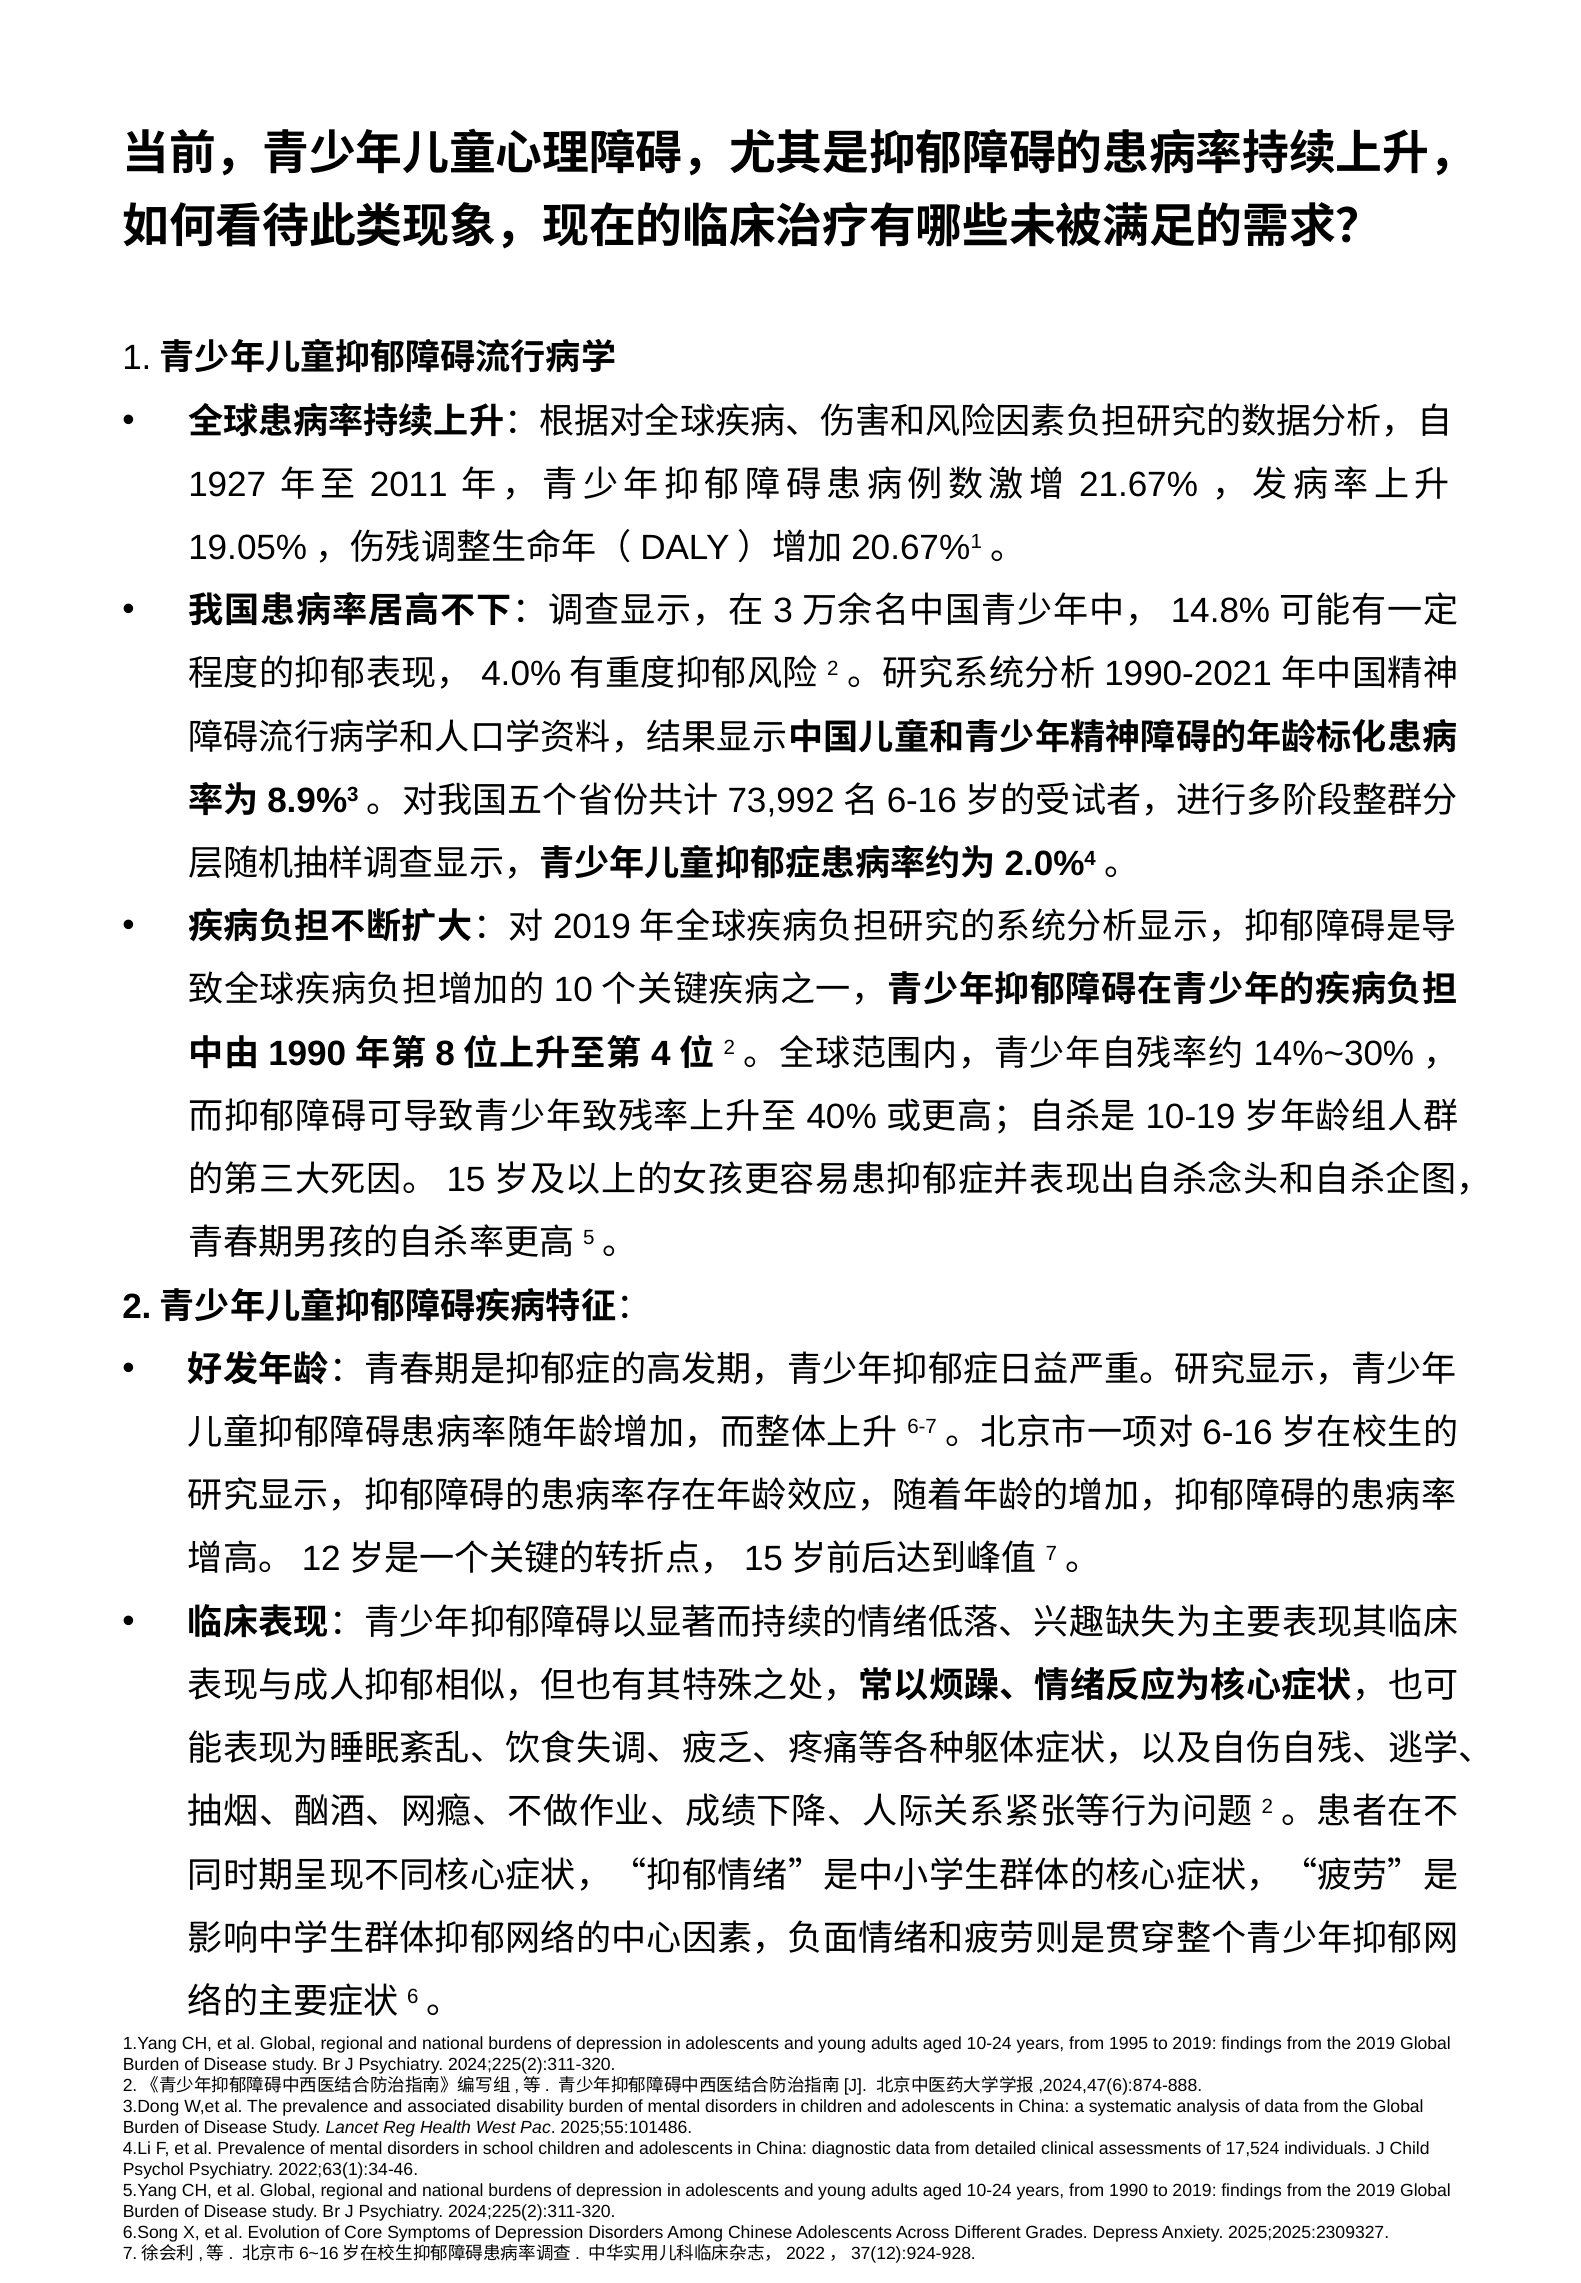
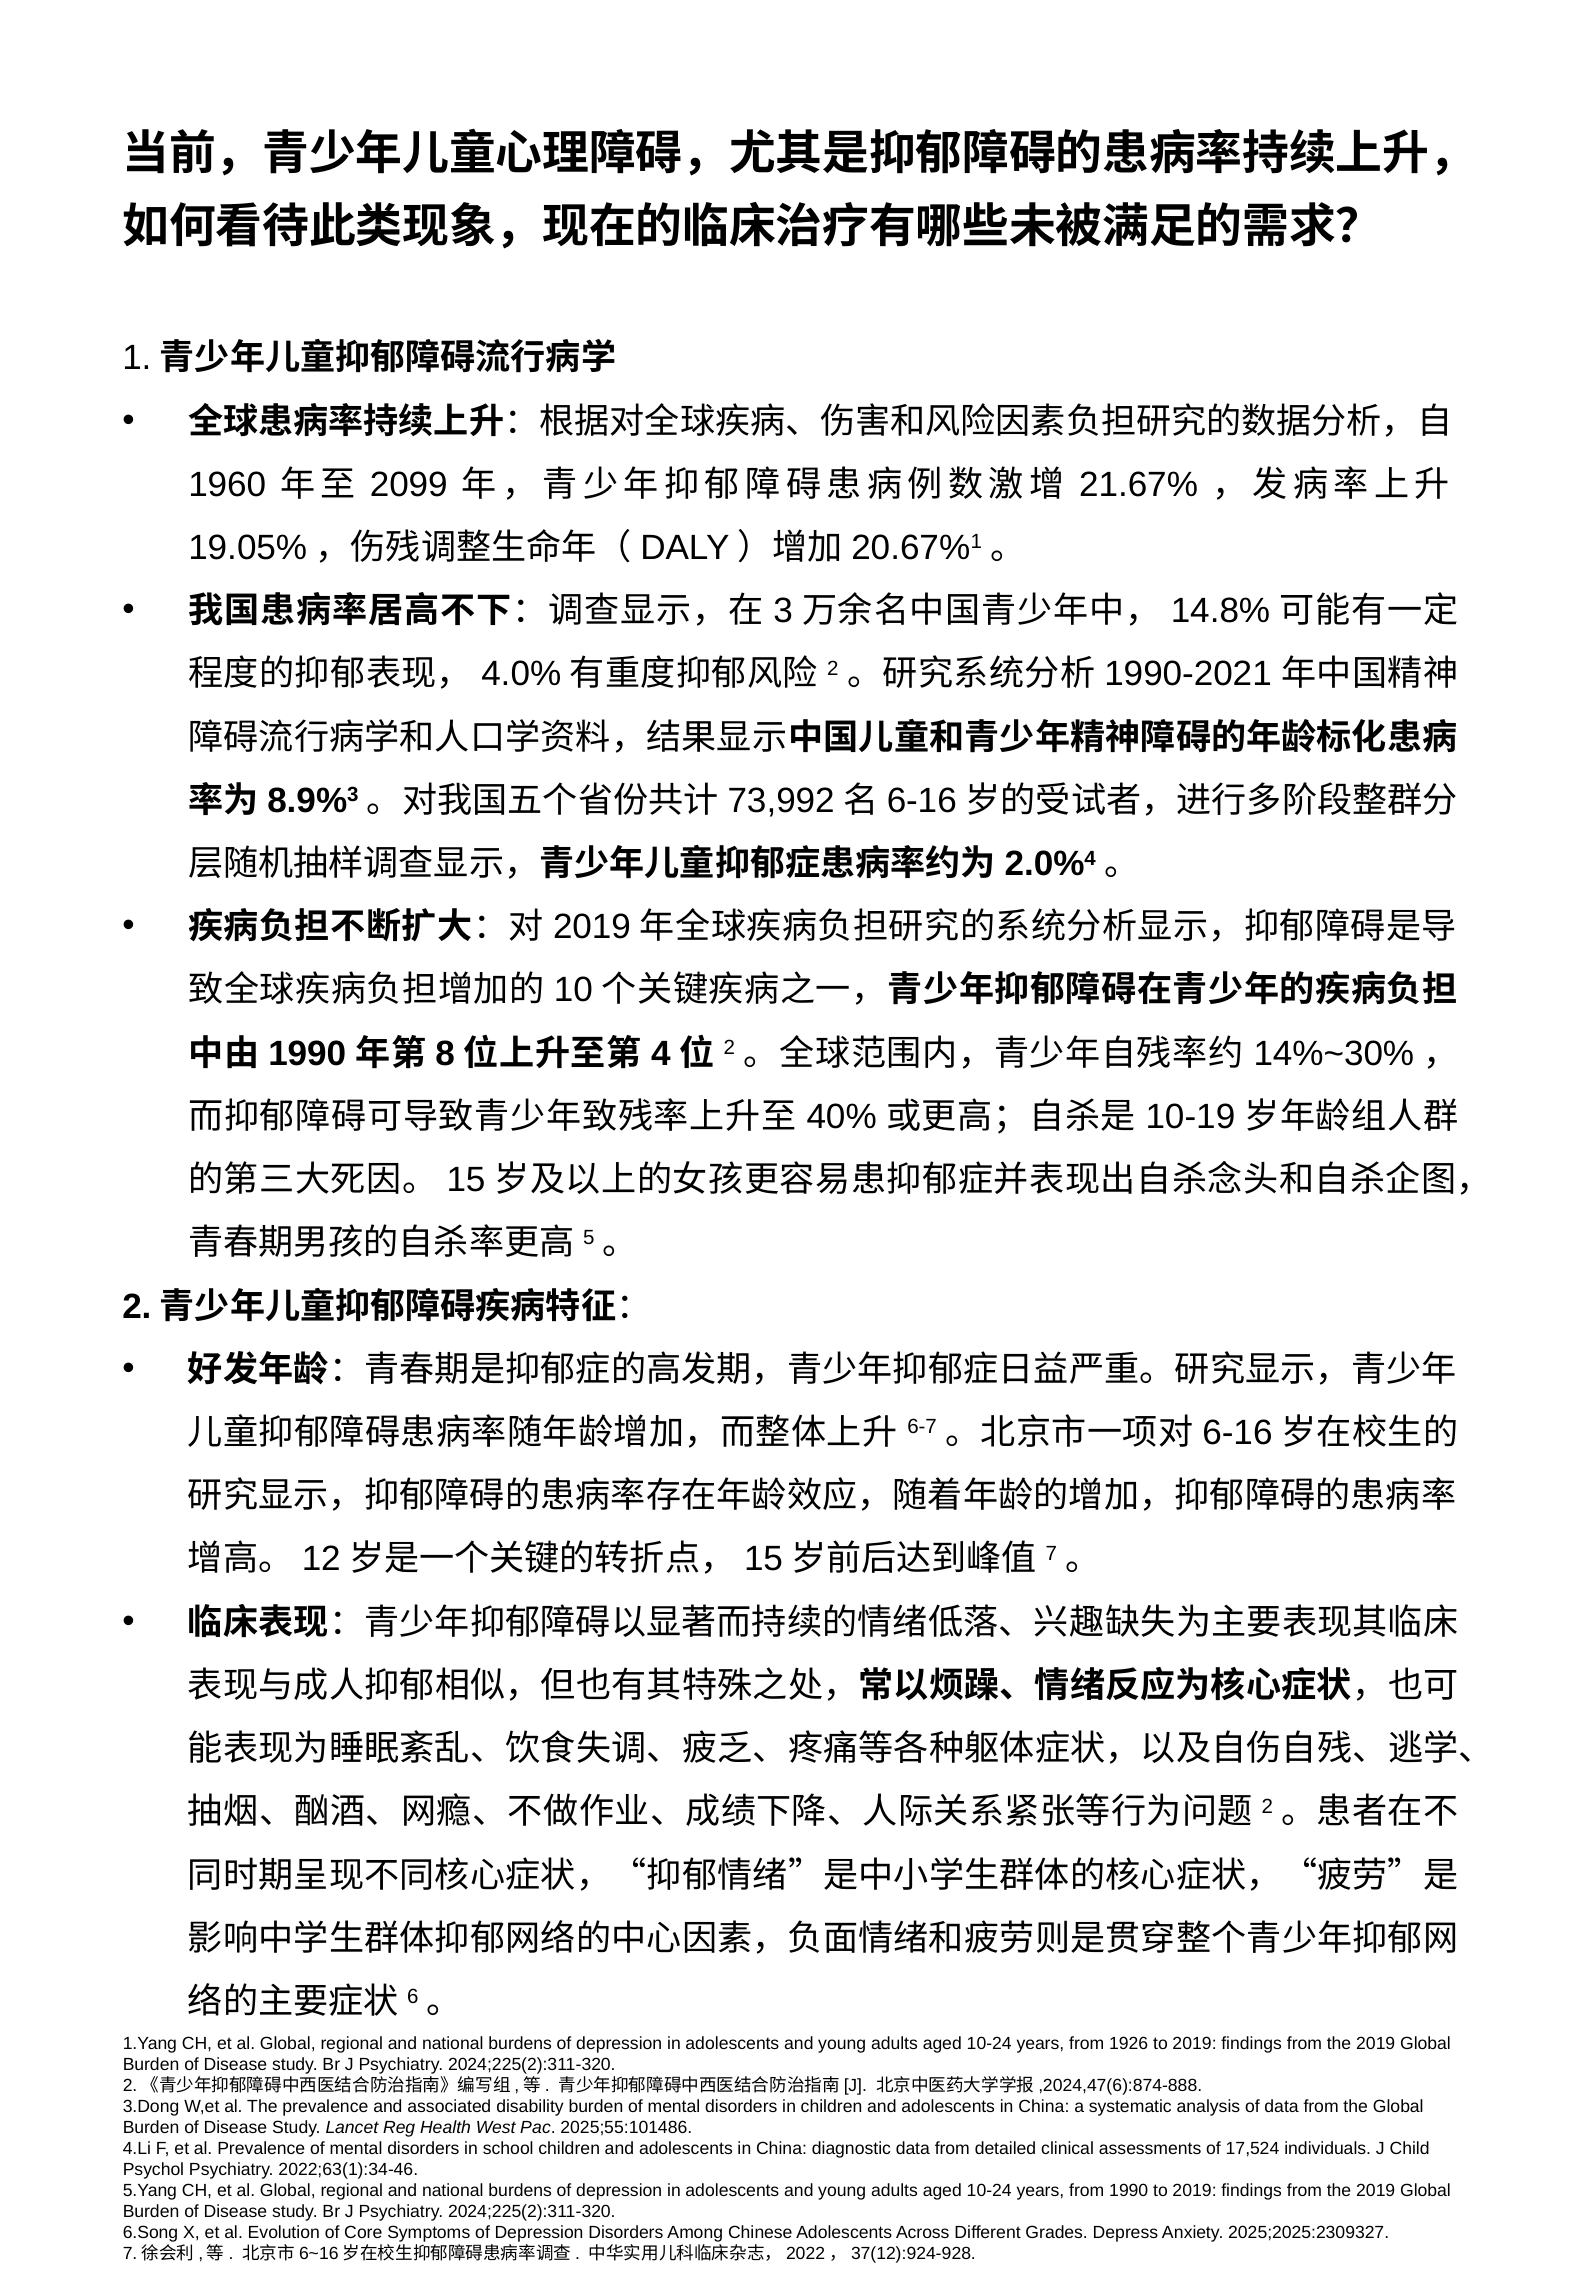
1927: 1927 -> 1960
2011: 2011 -> 2099
1995: 1995 -> 1926
